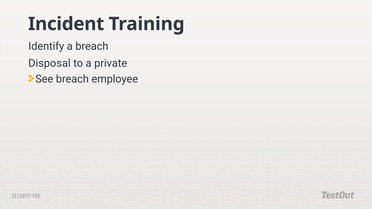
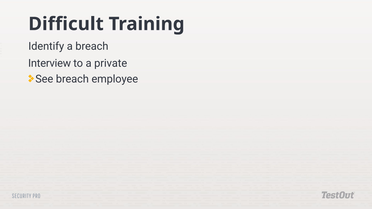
Incident: Incident -> Difficult
Disposal: Disposal -> Interview
